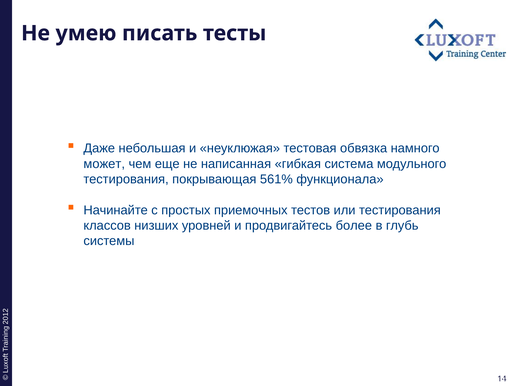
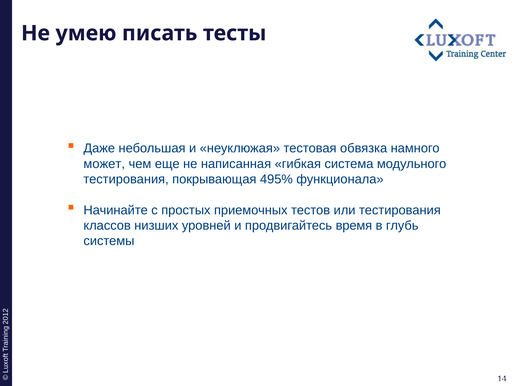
561%: 561% -> 495%
более: более -> время
